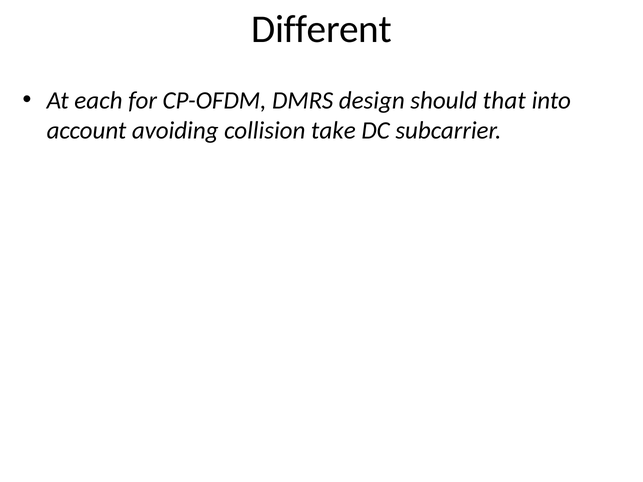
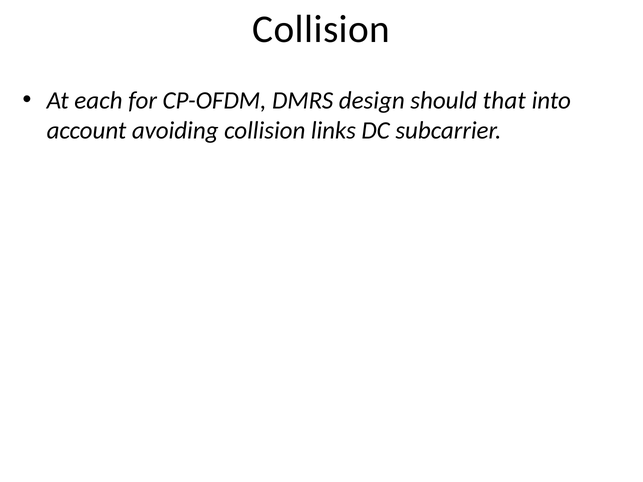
Different at (322, 30): Different -> Collision
take: take -> links
